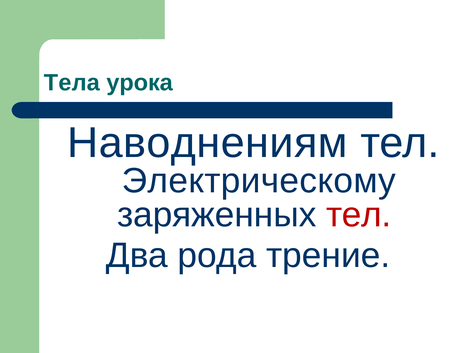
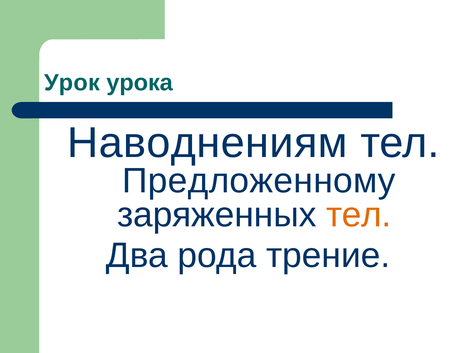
Тела: Тела -> Урок
Электрическому: Электрическому -> Предложенному
тел at (359, 215) colour: red -> orange
